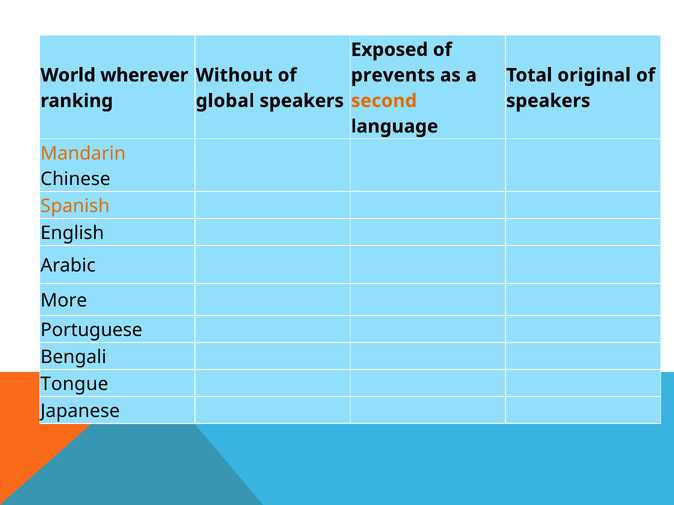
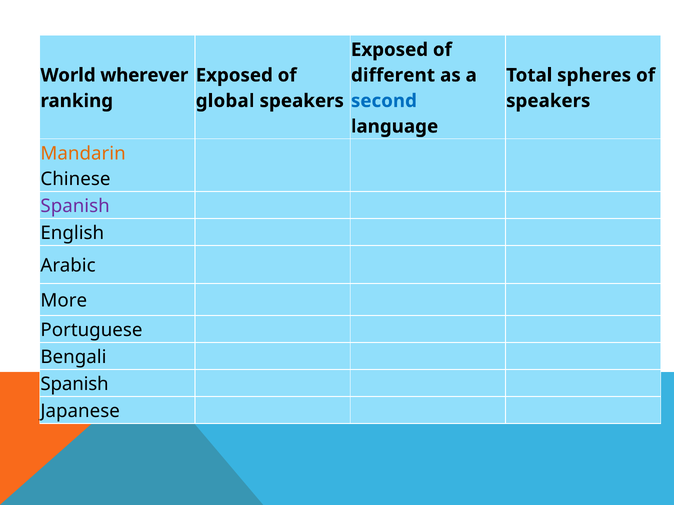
Without at (234, 75): Without -> Exposed
prevents: prevents -> different
original: original -> spheres
second colour: orange -> blue
Spanish at (75, 206) colour: orange -> purple
Tongue at (74, 384): Tongue -> Spanish
